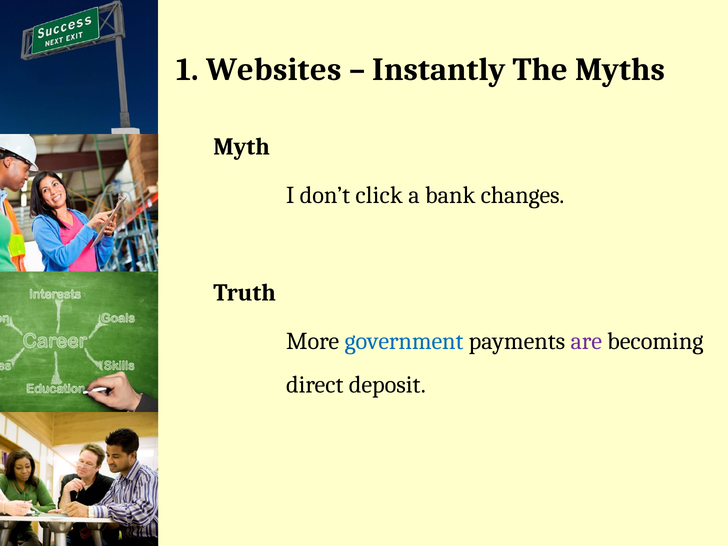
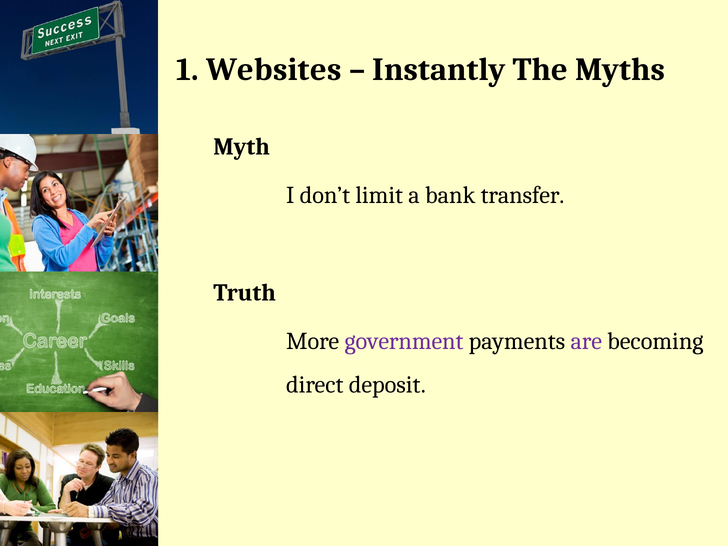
click: click -> limit
changes: changes -> transfer
government colour: blue -> purple
